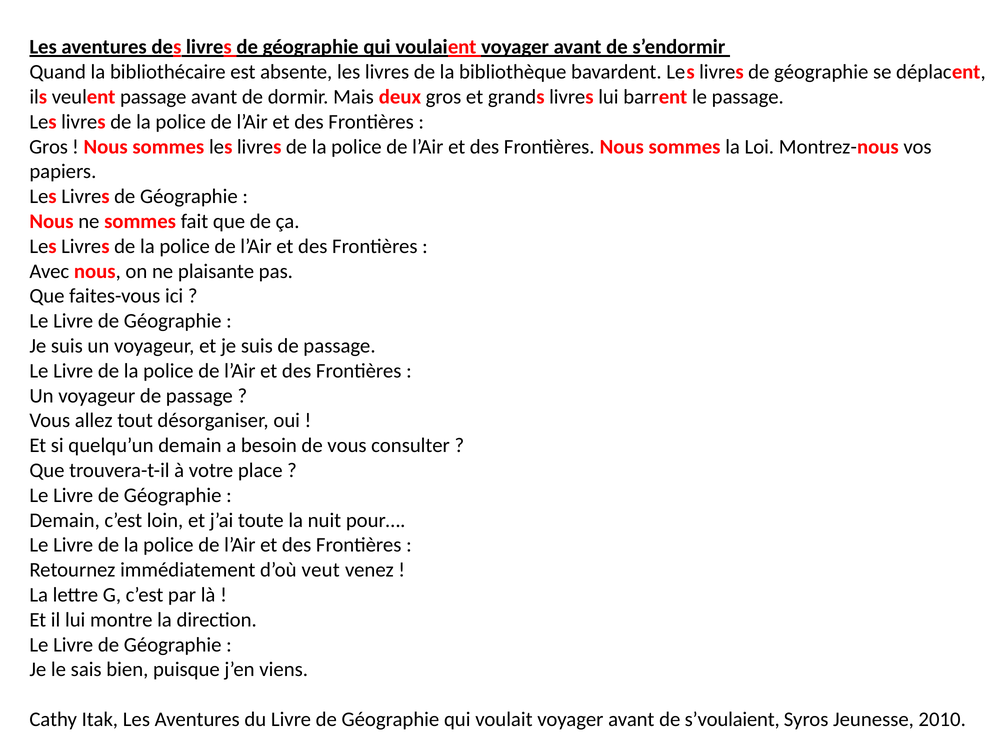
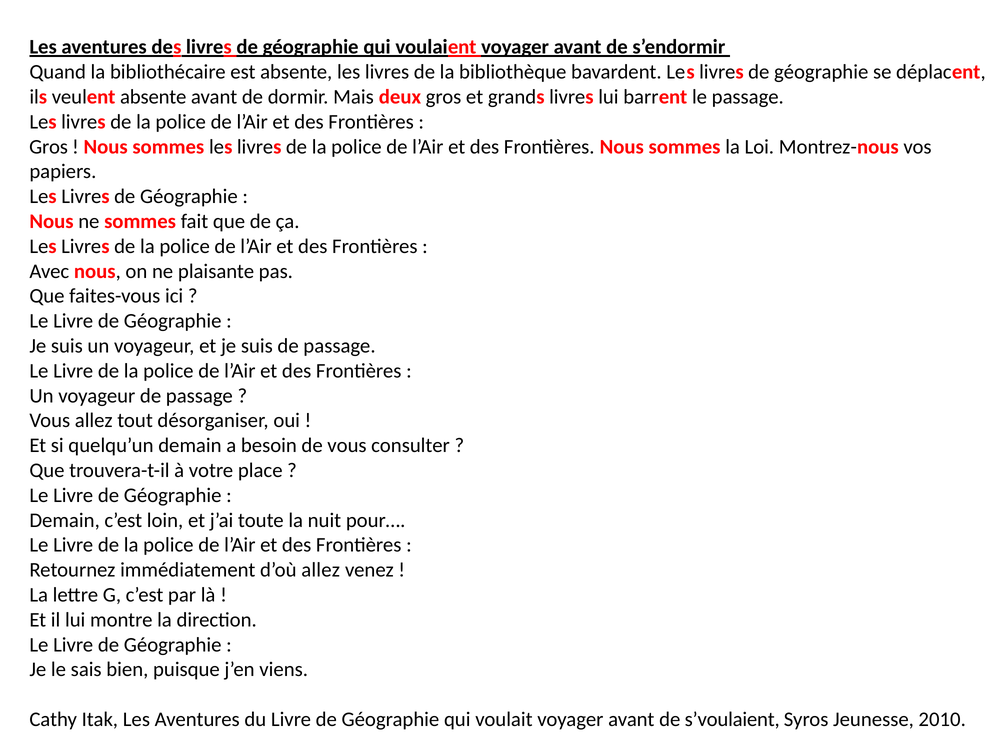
veulent passage: passage -> absente
d’où veut: veut -> allez
